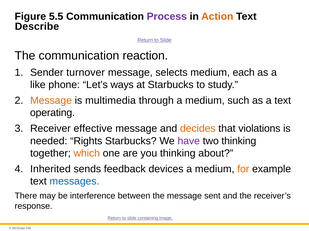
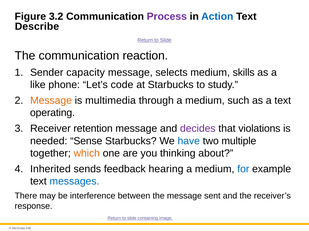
5.5: 5.5 -> 3.2
Action colour: orange -> blue
turnover: turnover -> capacity
each: each -> skills
ways: ways -> code
effective: effective -> retention
decides colour: orange -> purple
Rights: Rights -> Sense
have colour: purple -> blue
two thinking: thinking -> multiple
devices: devices -> hearing
for colour: orange -> blue
